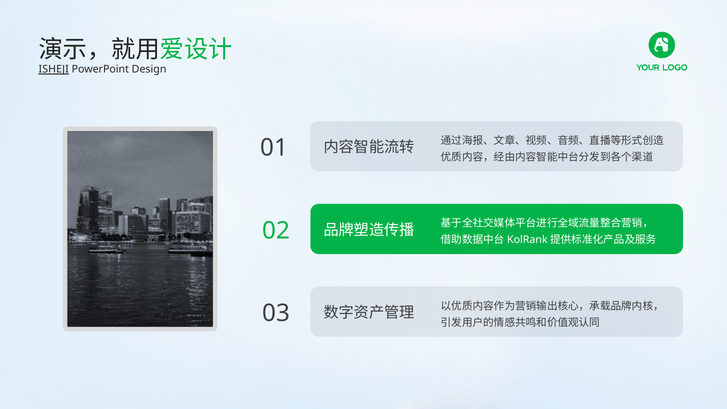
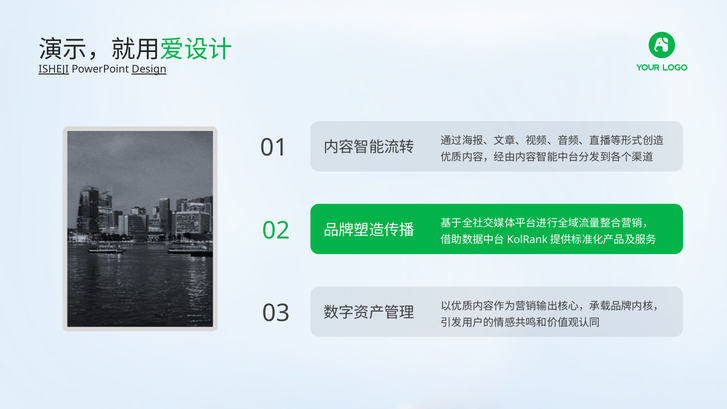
Design underline: none -> present
